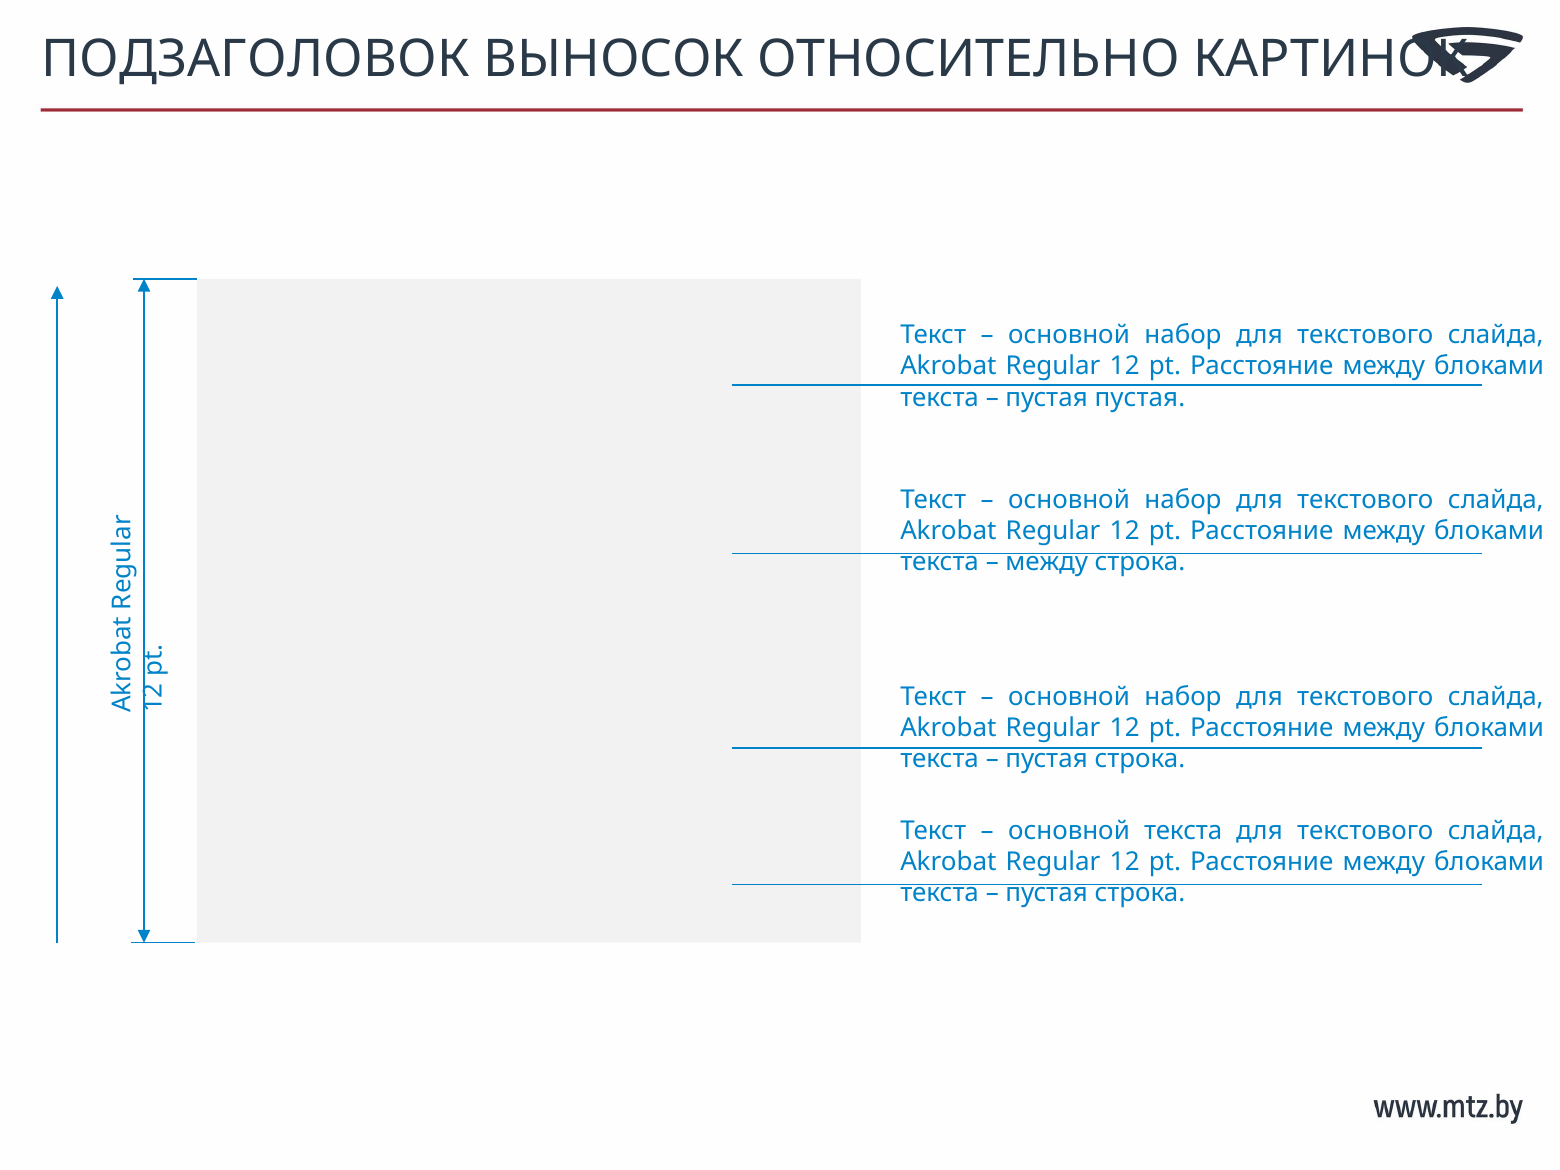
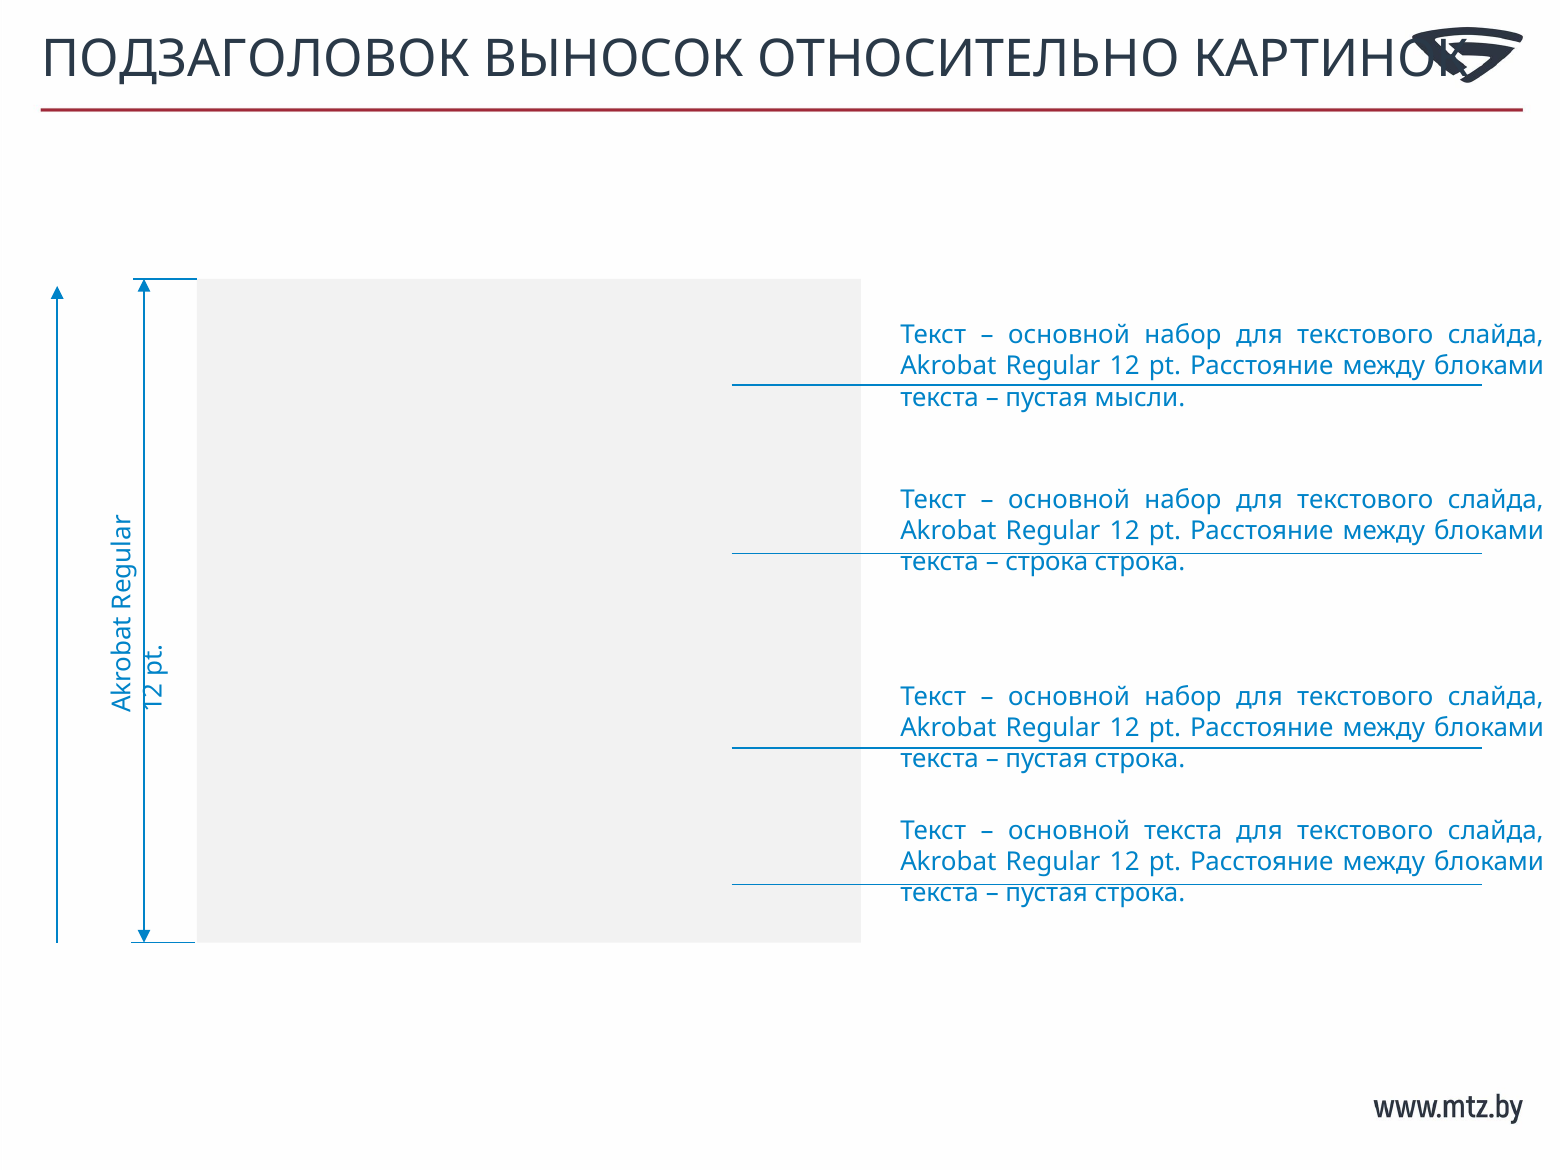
пустая пустая: пустая -> мысли
между at (1047, 562): между -> строка
